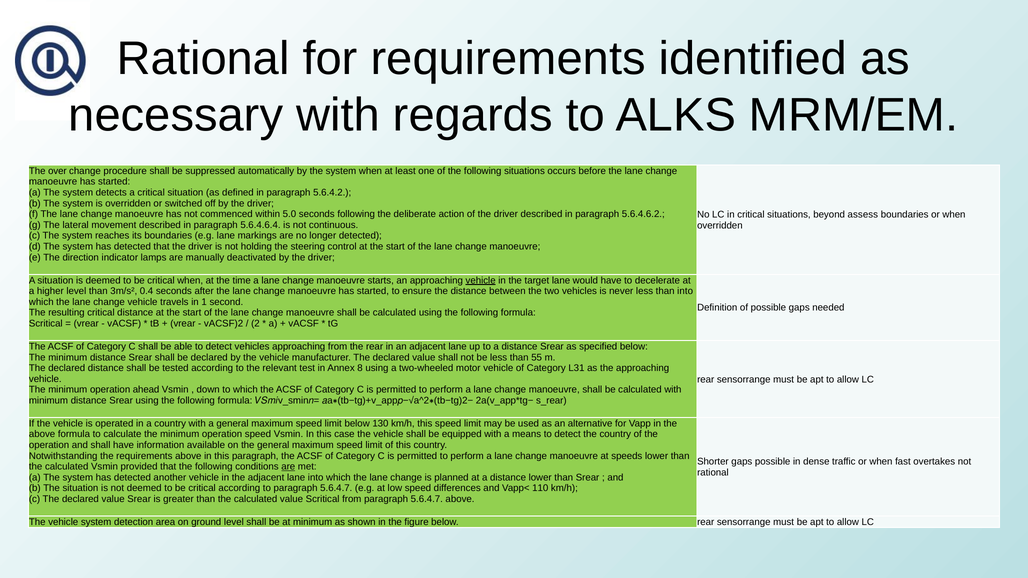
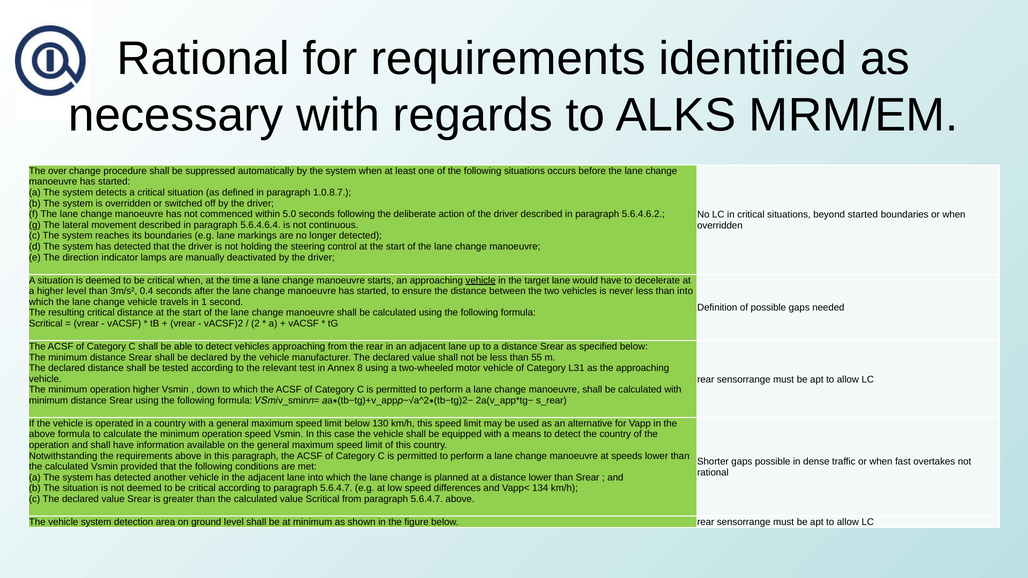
5.6.4.2: 5.6.4.2 -> 1.0.8.7
beyond assess: assess -> started
operation ahead: ahead -> higher
are at (288, 467) underline: present -> none
110: 110 -> 134
